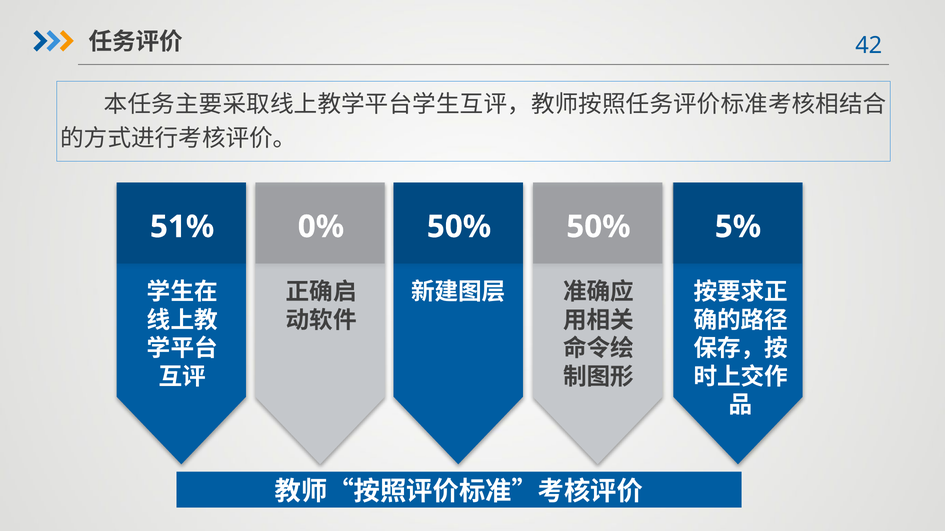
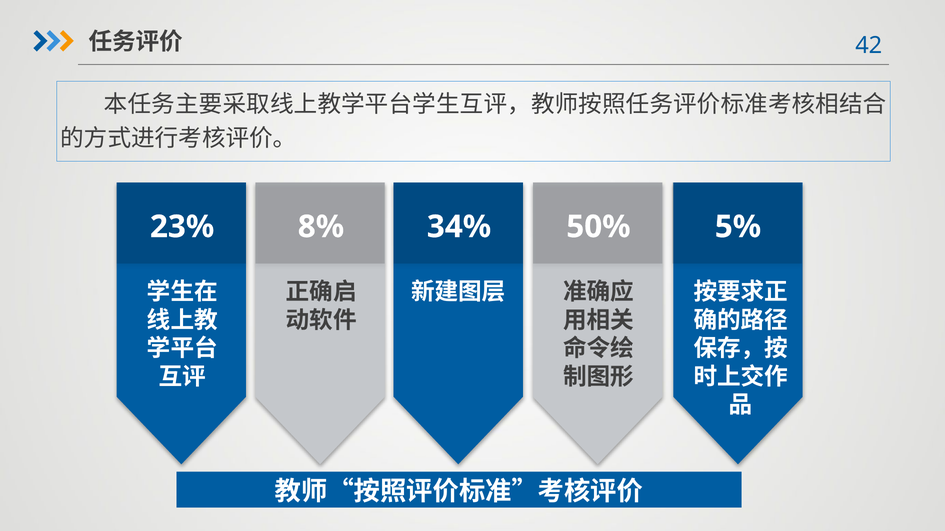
51%: 51% -> 23%
0%: 0% -> 8%
50% at (459, 227): 50% -> 34%
